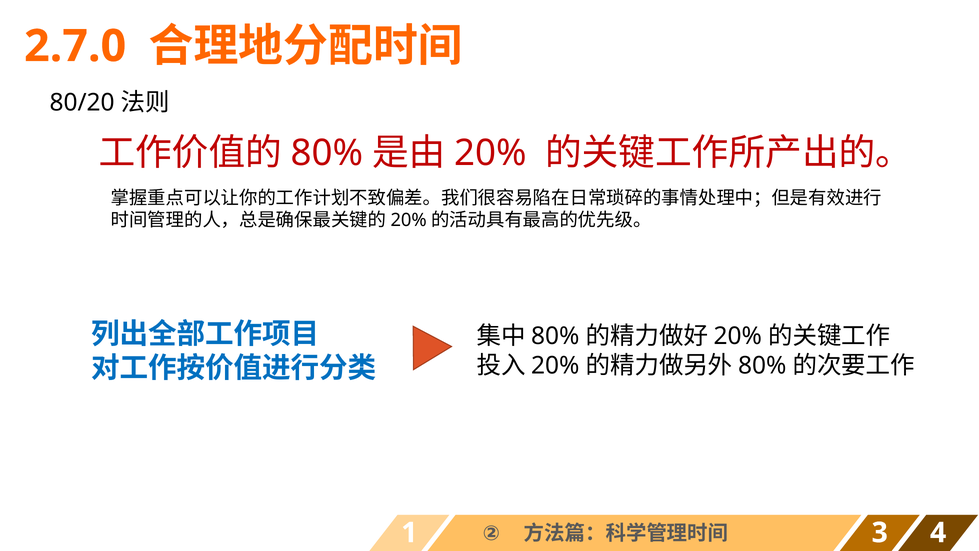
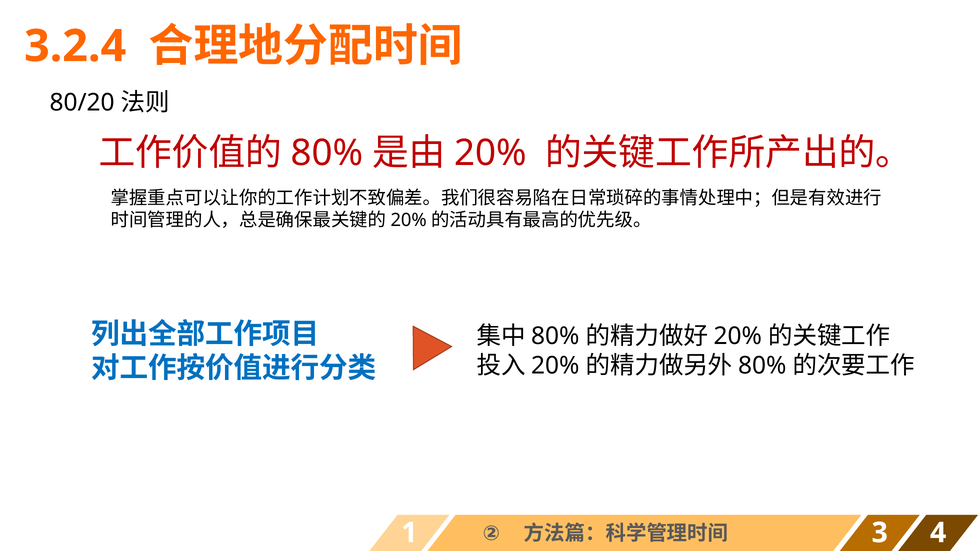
2.7.0: 2.7.0 -> 3.2.4
